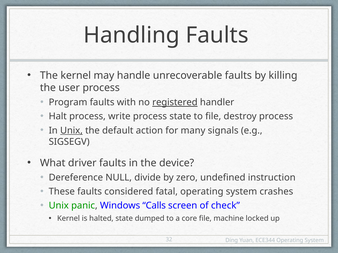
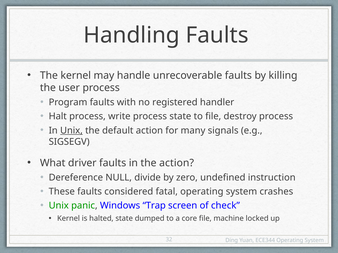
registered underline: present -> none
the device: device -> action
Calls: Calls -> Trap
